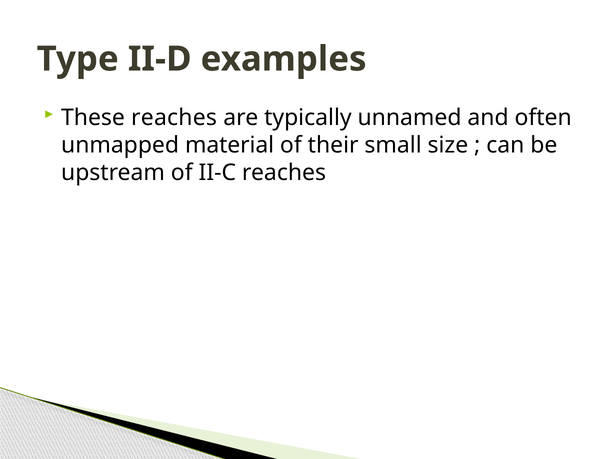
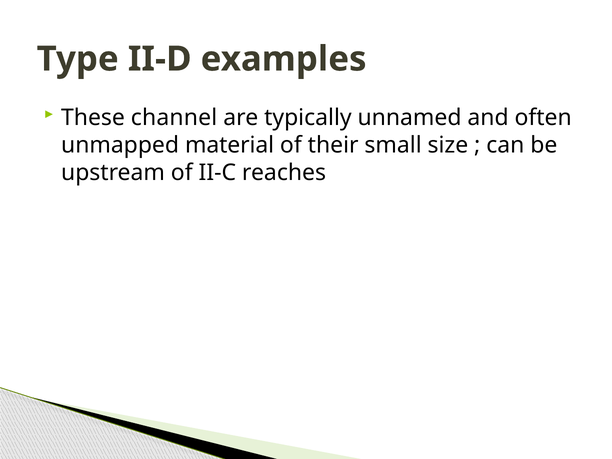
These reaches: reaches -> channel
